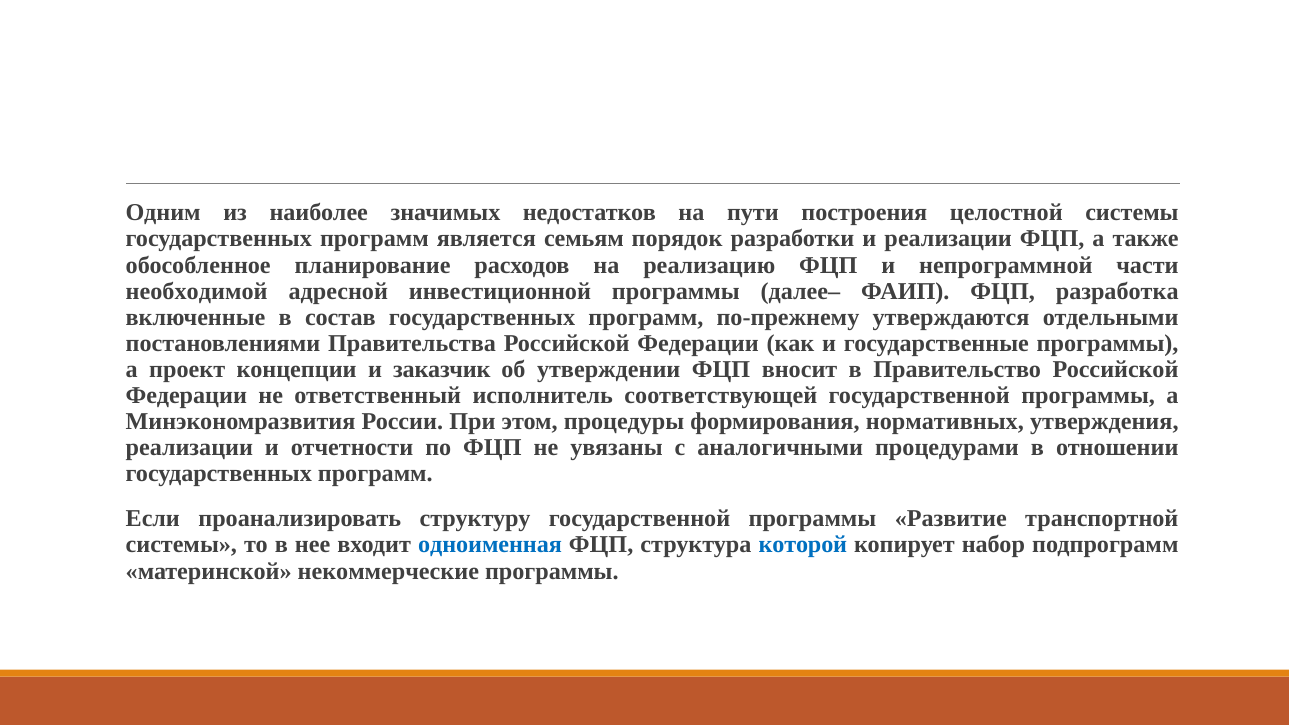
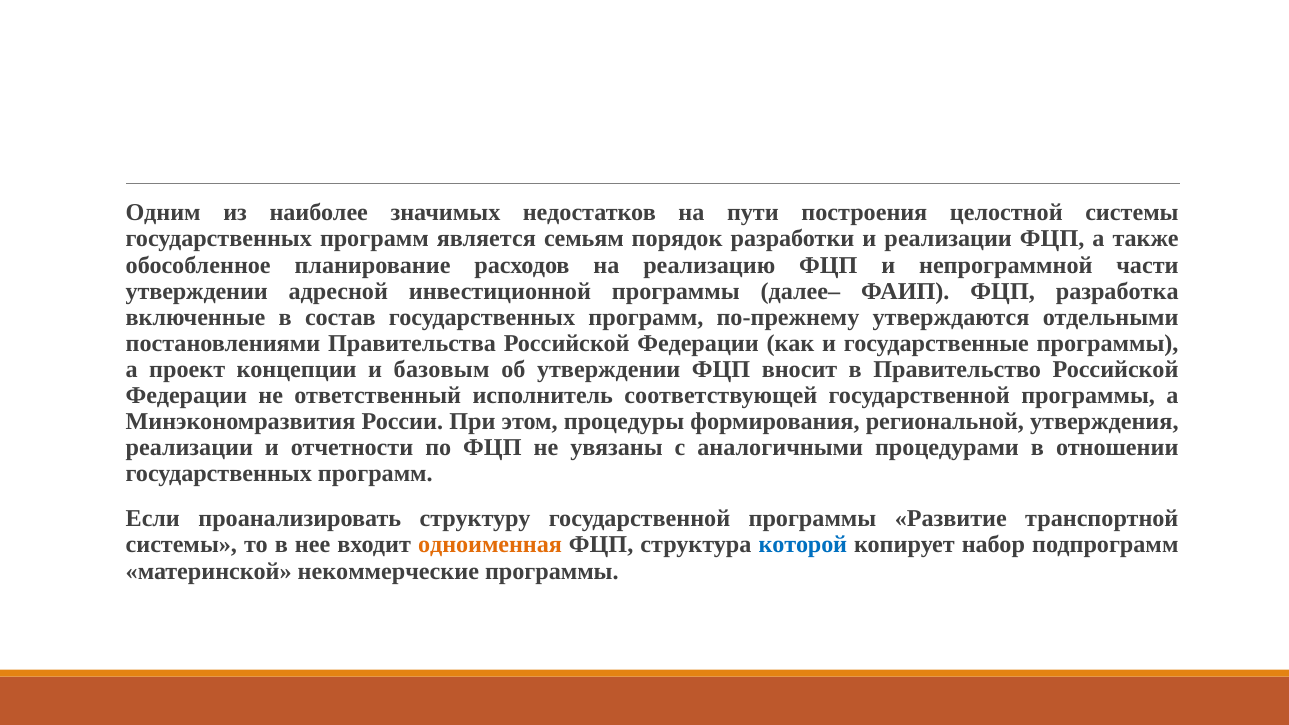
необходимой at (197, 291): необходимой -> утверждении
заказчик: заказчик -> базовым
нормативных: нормативных -> региональной
одноименная colour: blue -> orange
